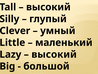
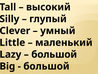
высокий at (54, 54): высокий -> большой
